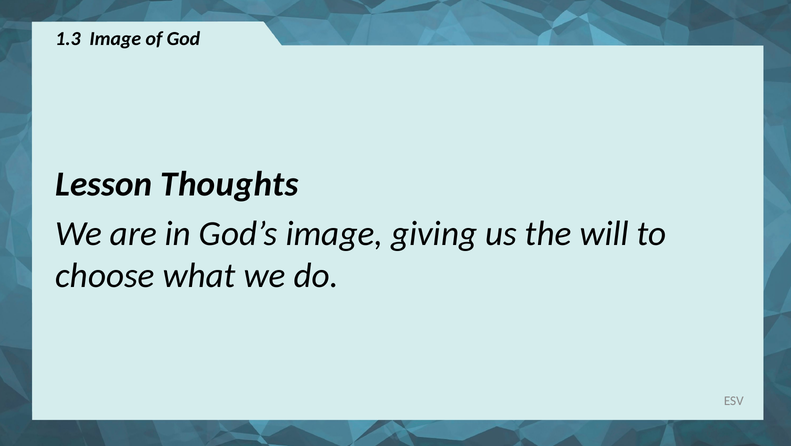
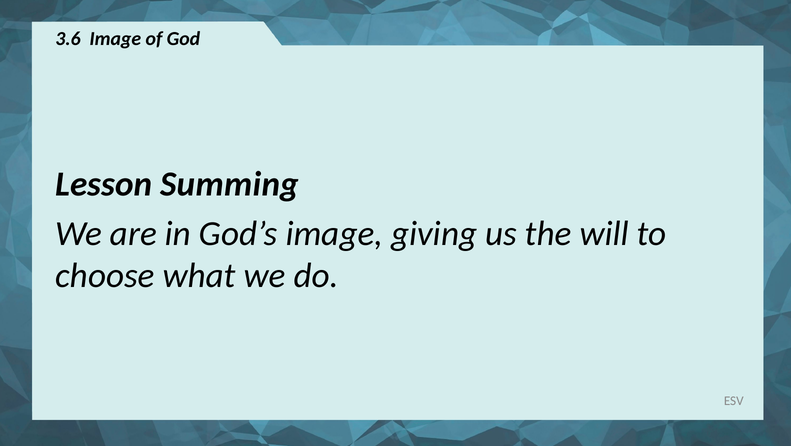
1.3: 1.3 -> 3.6
Thoughts: Thoughts -> Summing
